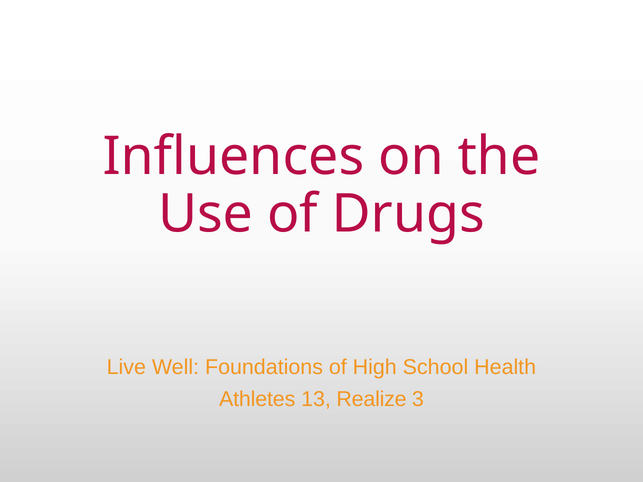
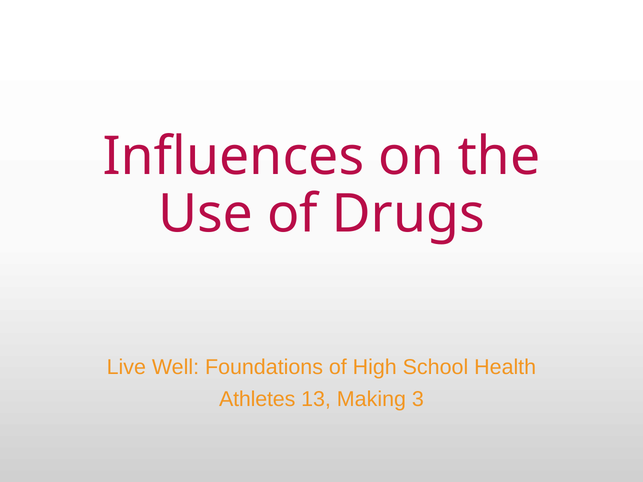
Realize: Realize -> Making
